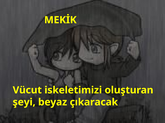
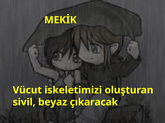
şeyi: şeyi -> sivil
